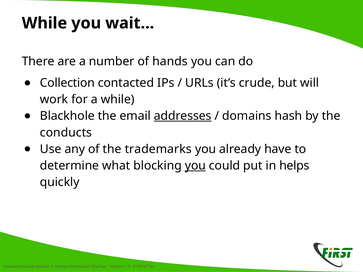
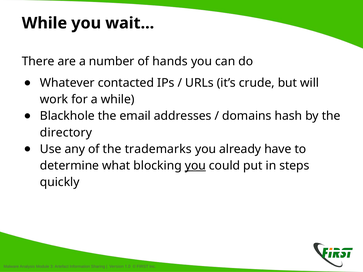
Collection: Collection -> Whatever
addresses underline: present -> none
conducts: conducts -> directory
helps: helps -> steps
